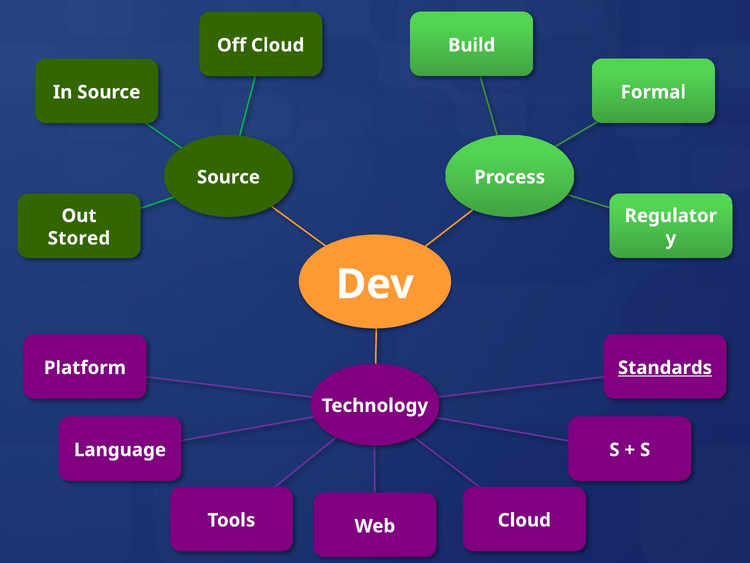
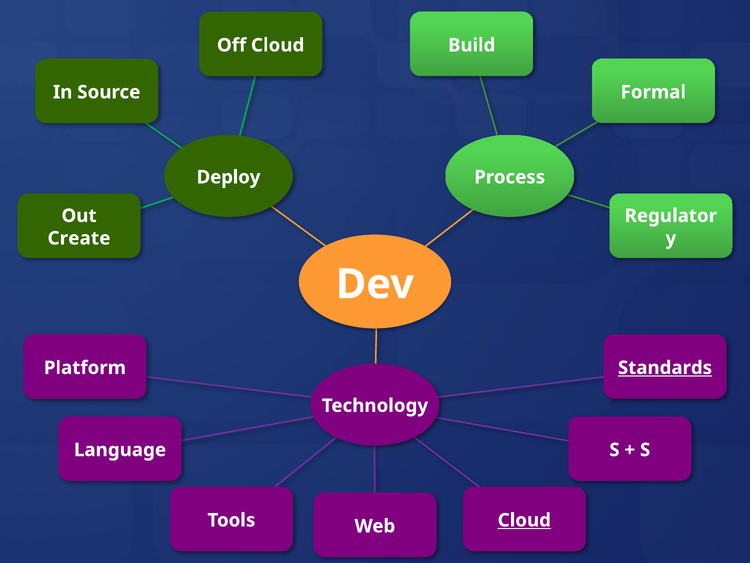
Source at (228, 177): Source -> Deploy
Stored: Stored -> Create
Cloud at (524, 520) underline: none -> present
